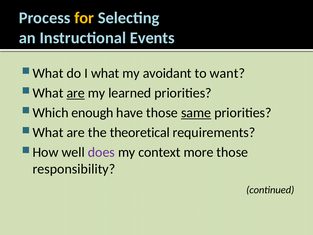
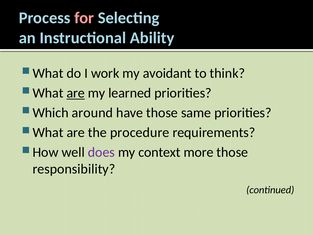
for colour: yellow -> pink
Events: Events -> Ability
what: what -> work
want: want -> think
enough: enough -> around
same underline: present -> none
theoretical: theoretical -> procedure
